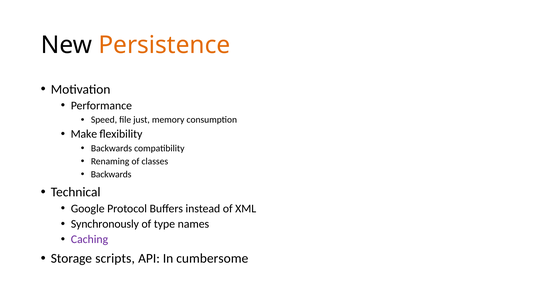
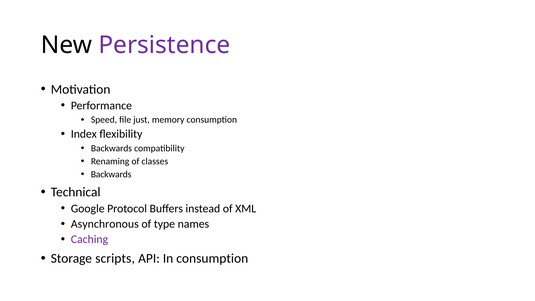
Persistence colour: orange -> purple
Make: Make -> Index
Synchronously: Synchronously -> Asynchronous
In cumbersome: cumbersome -> consumption
